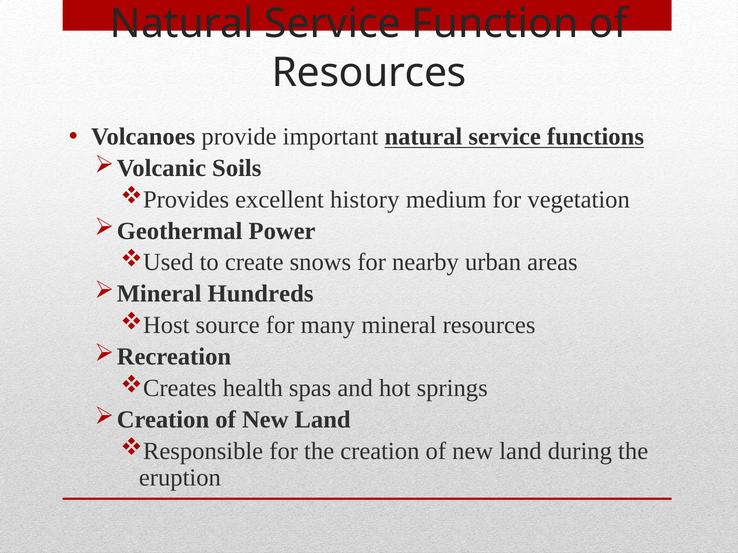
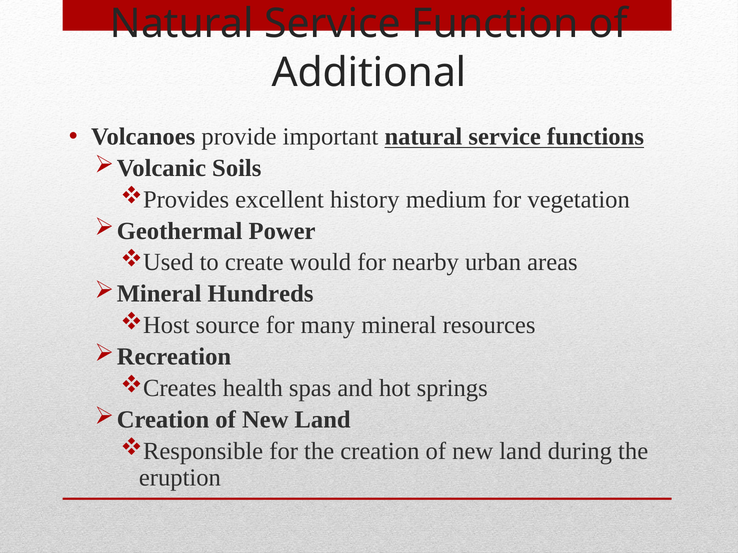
Resources at (369, 73): Resources -> Additional
snows: snows -> would
